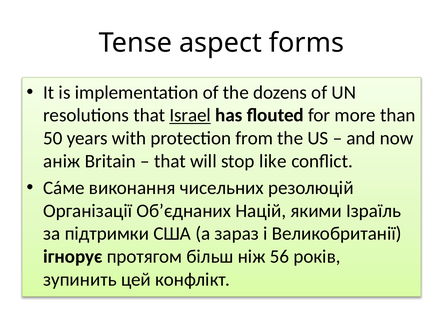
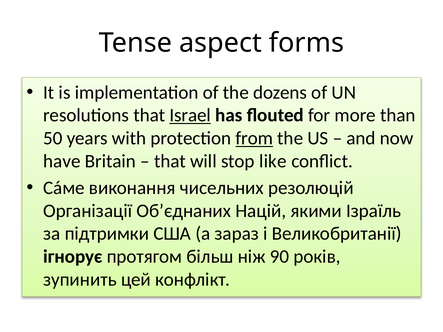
from underline: none -> present
аніж: аніж -> have
56: 56 -> 90
